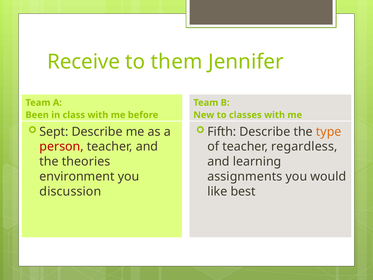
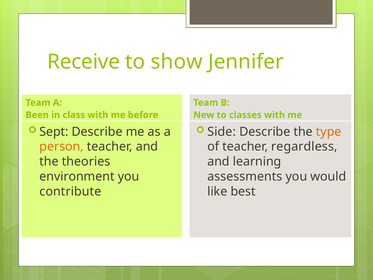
them: them -> show
Fifth: Fifth -> Side
person colour: red -> orange
assignments: assignments -> assessments
discussion: discussion -> contribute
